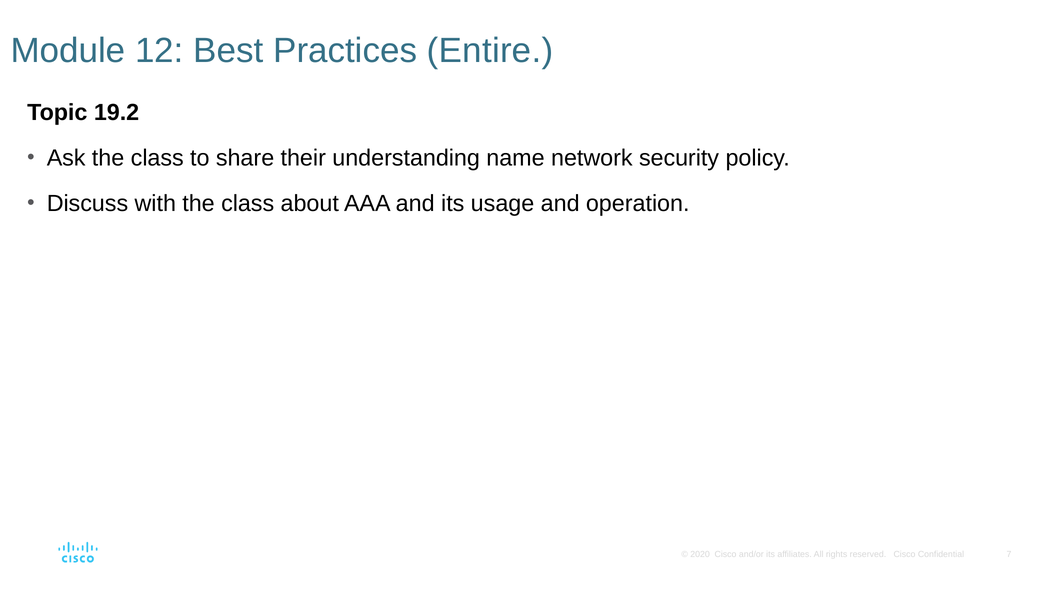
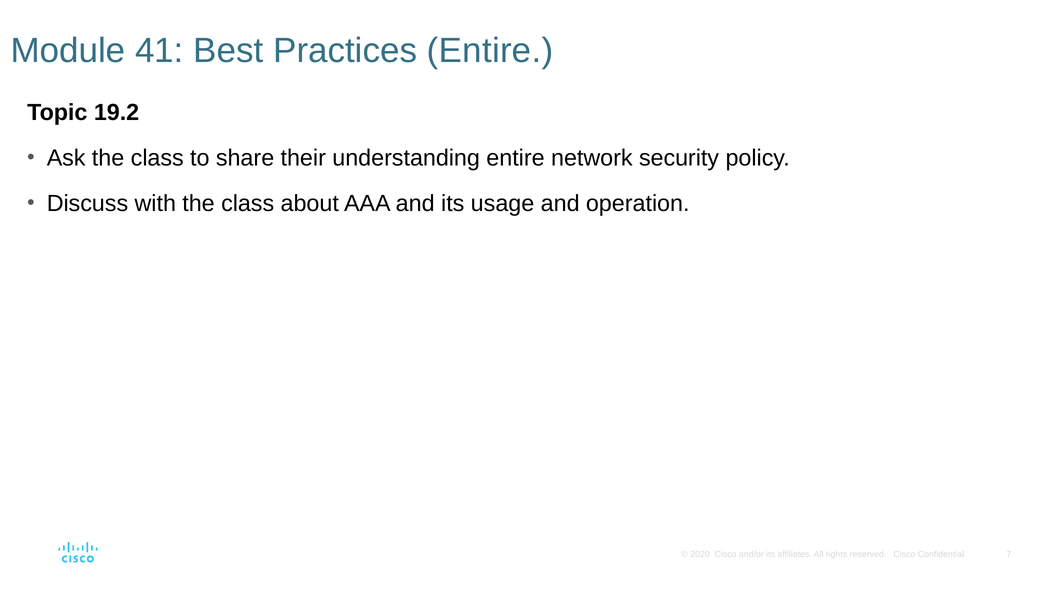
12: 12 -> 41
understanding name: name -> entire
